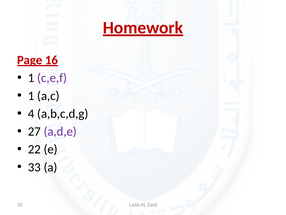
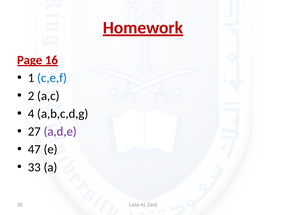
c,e,f colour: purple -> blue
1 at (31, 96): 1 -> 2
22: 22 -> 47
